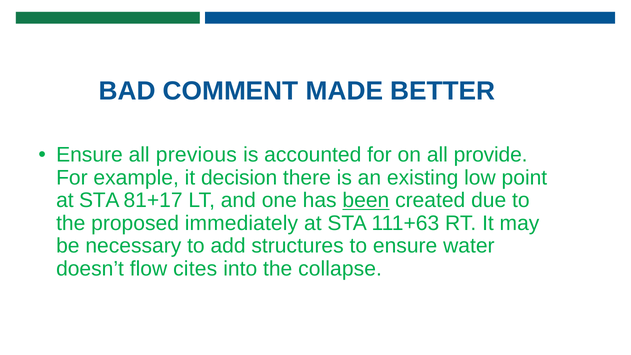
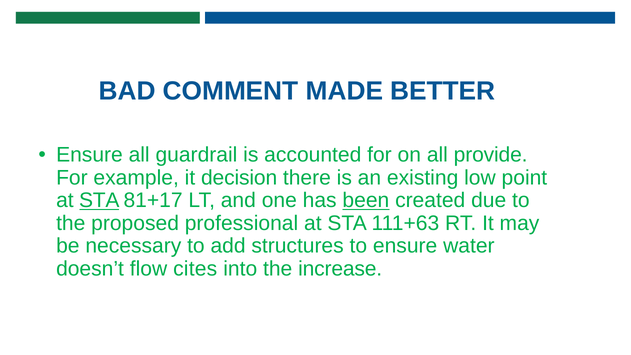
previous: previous -> guardrail
STA at (99, 200) underline: none -> present
immediately: immediately -> professional
collapse: collapse -> increase
